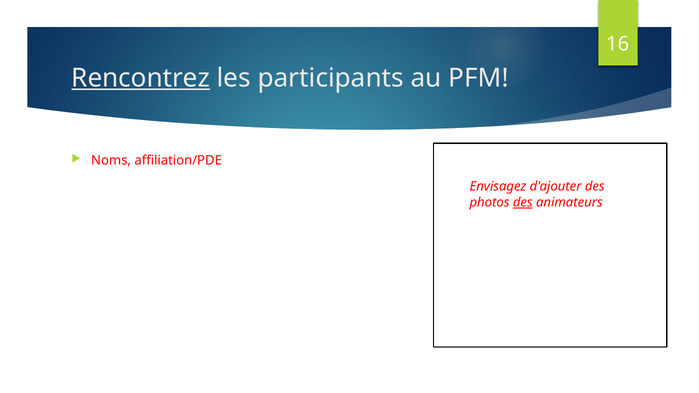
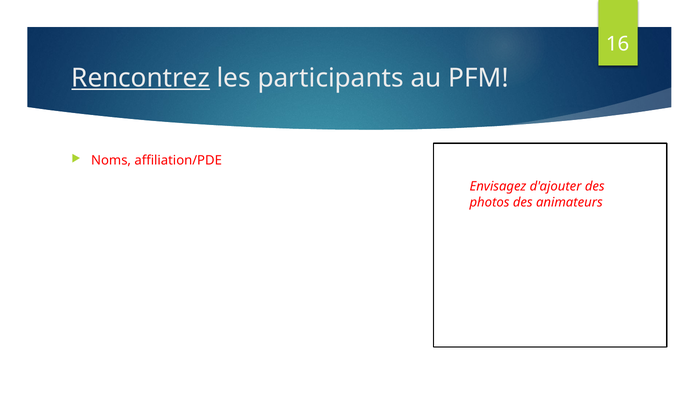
des at (523, 202) underline: present -> none
